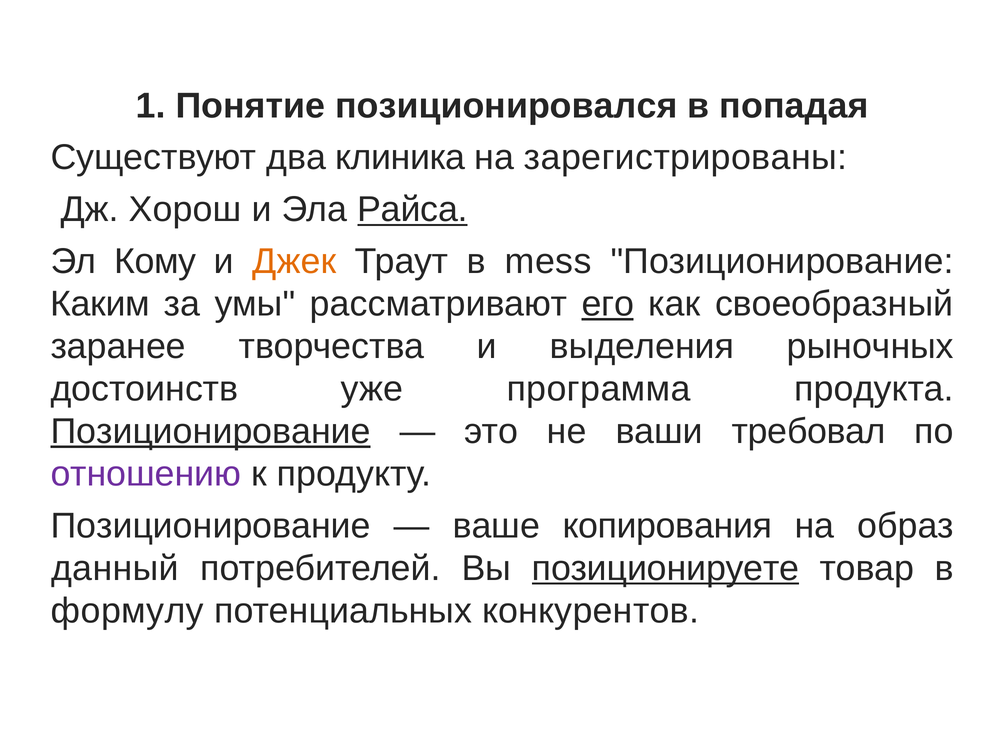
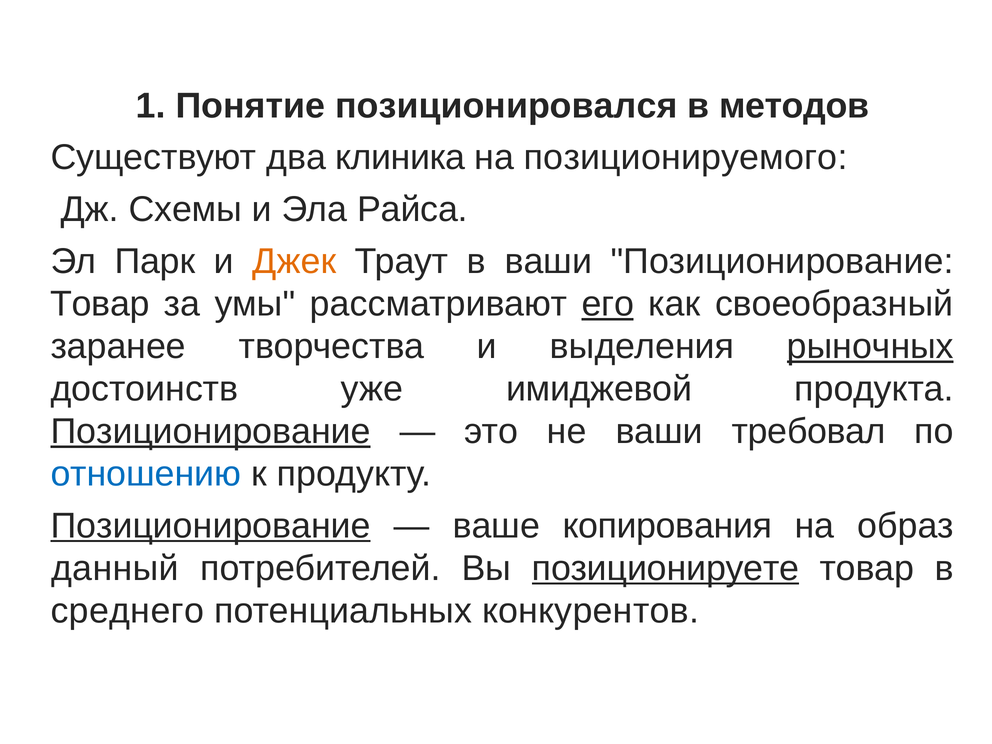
попадая: попадая -> методов
зарегистрированы: зарегистрированы -> позиционируемого
Хорош: Хорош -> Схемы
Райса underline: present -> none
Кому: Кому -> Парк
в mess: mess -> ваши
Каким at (100, 304): Каким -> Товар
рыночных underline: none -> present
программа: программа -> имиджевой
отношению colour: purple -> blue
Позиционирование at (211, 526) underline: none -> present
формулу: формулу -> среднего
